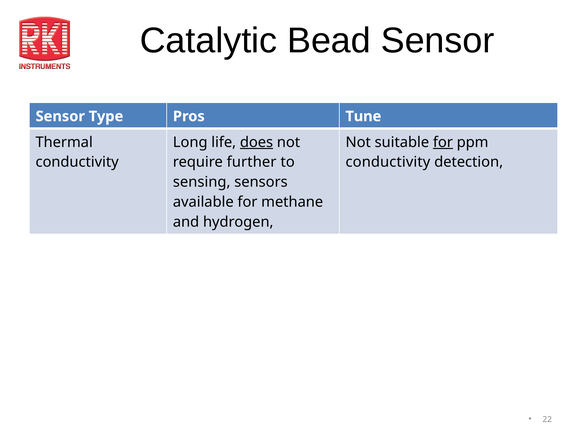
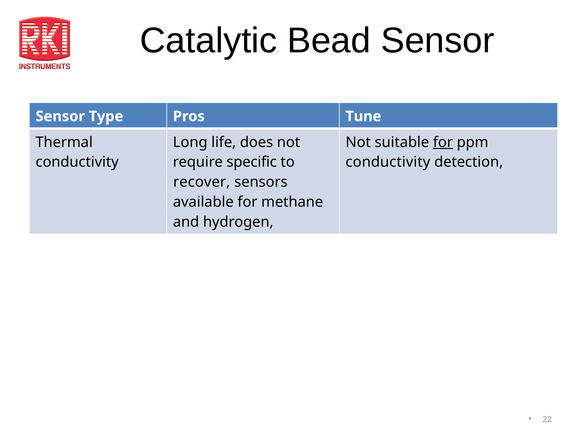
does underline: present -> none
further: further -> specific
sensing: sensing -> recover
